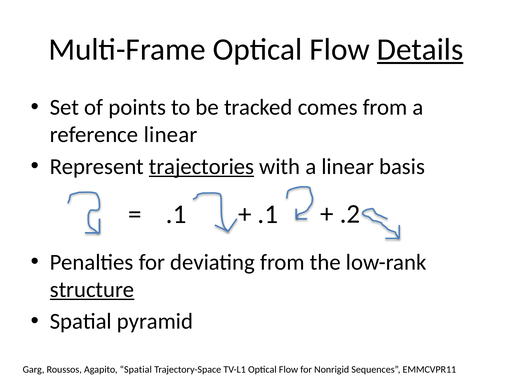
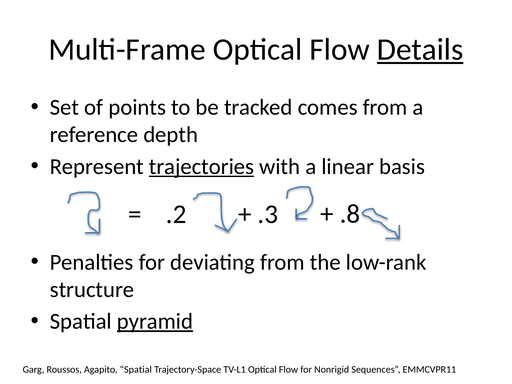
reference linear: linear -> depth
.1 at (176, 214): .1 -> .2
.1 at (268, 214): .1 -> .3
.2: .2 -> .8
structure underline: present -> none
pyramid underline: none -> present
